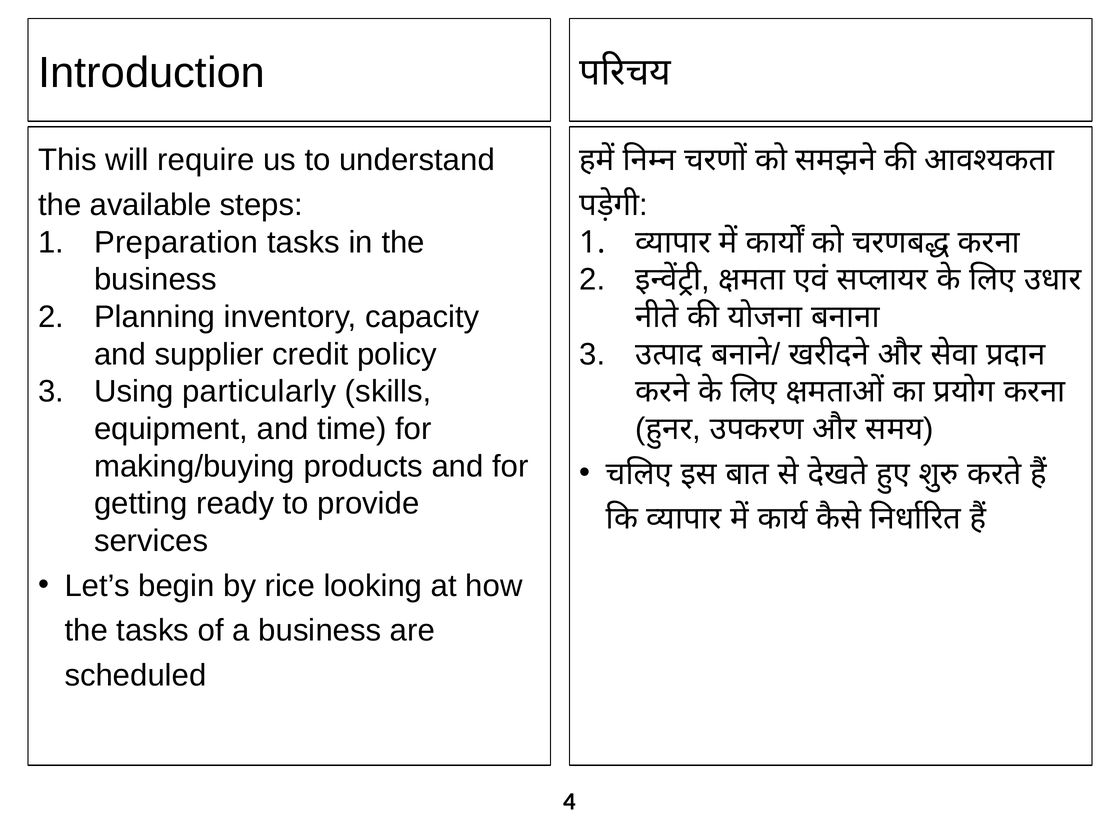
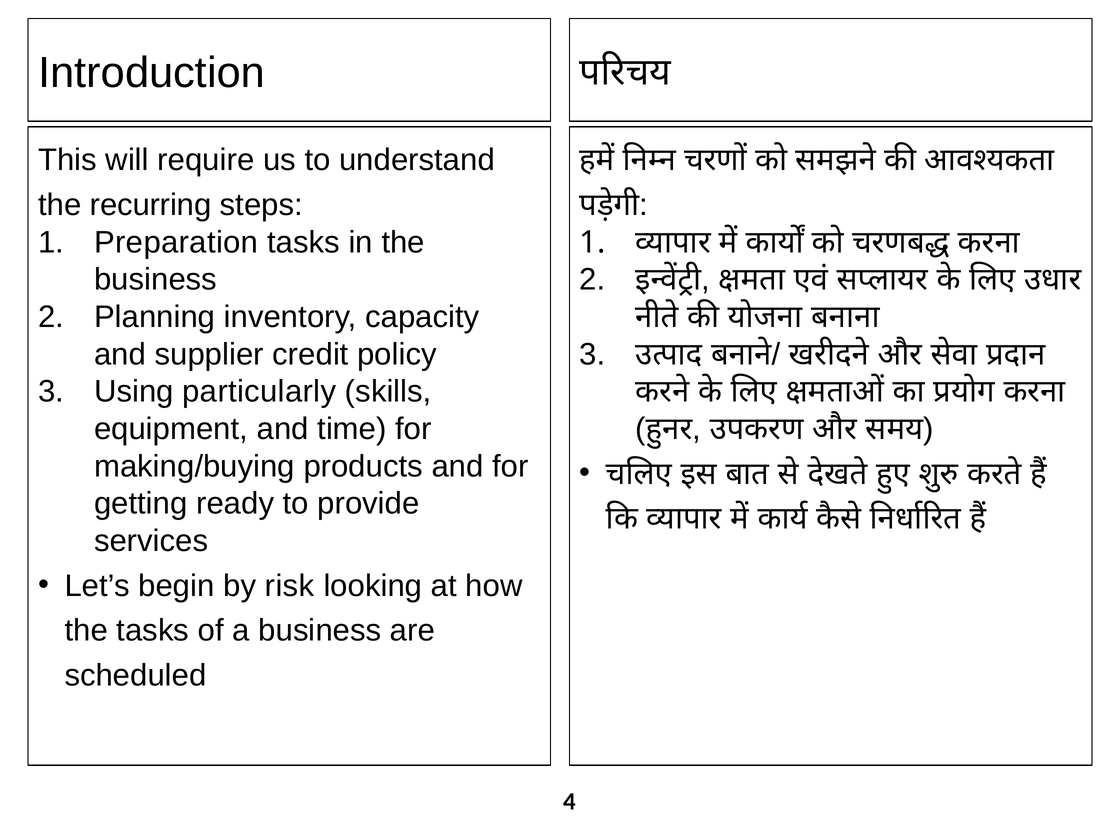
available: available -> recurring
rice: rice -> risk
